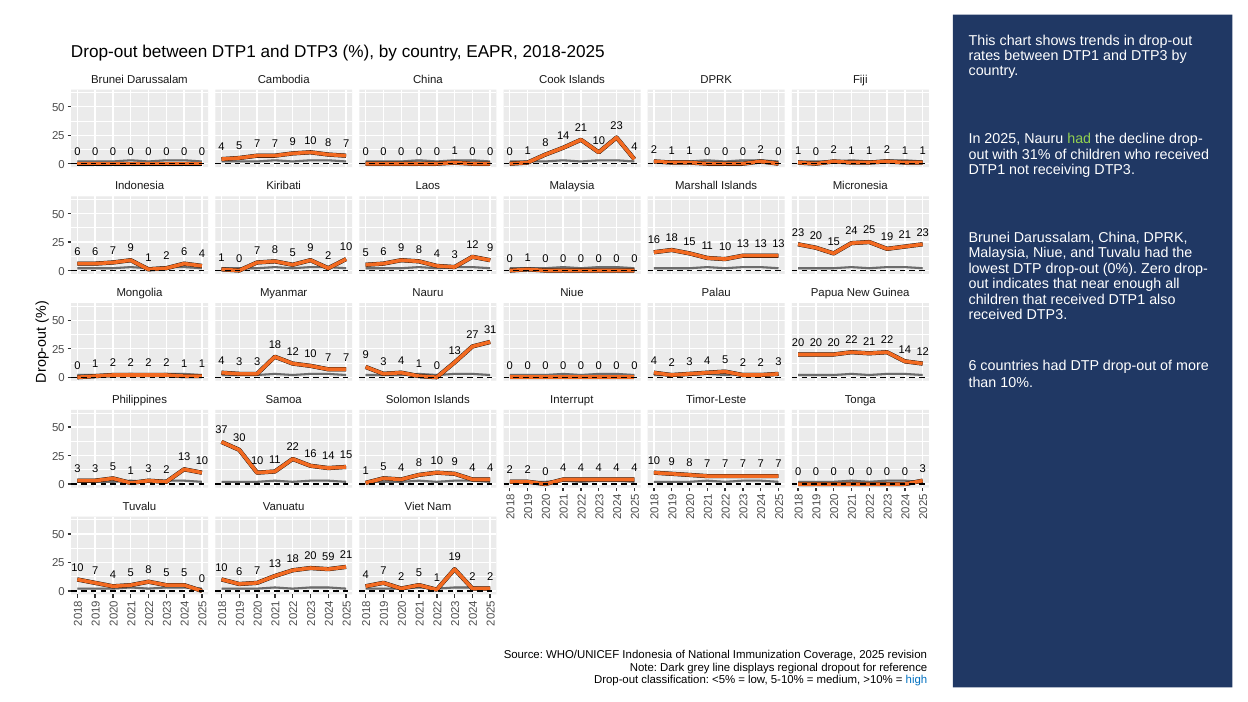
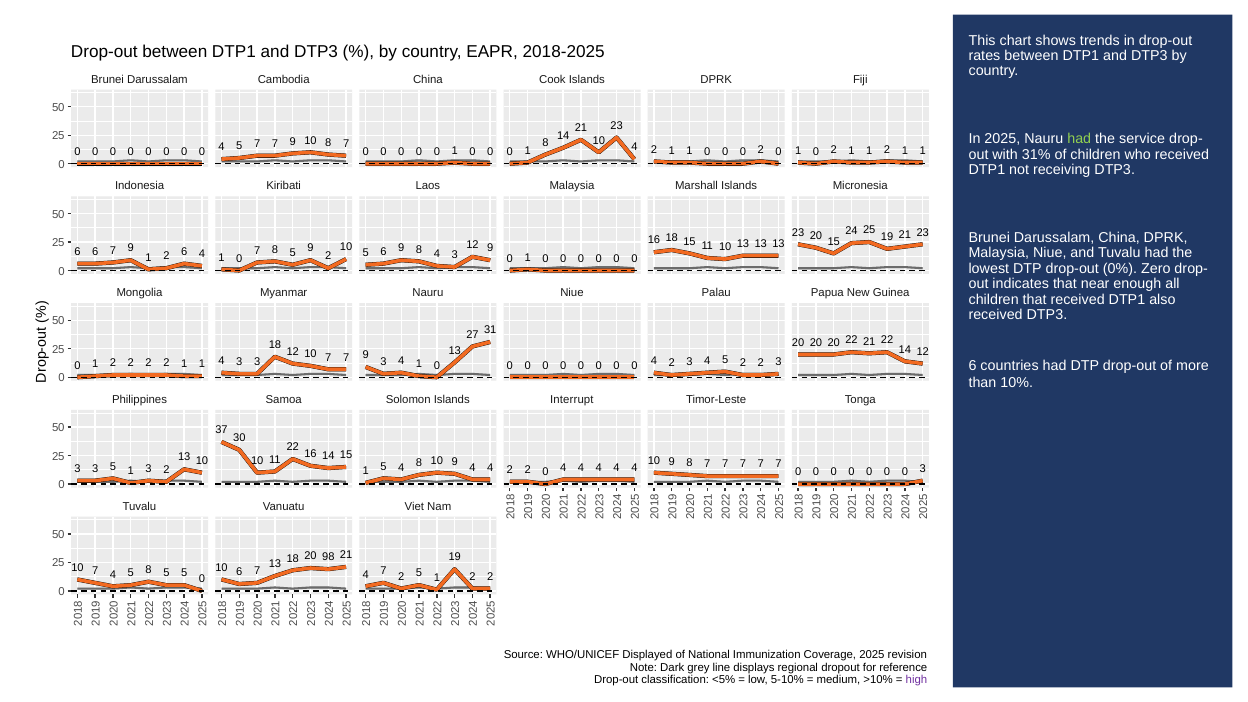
decline: decline -> service
59: 59 -> 98
WHO/UNICEF Indonesia: Indonesia -> Displayed
high colour: blue -> purple
